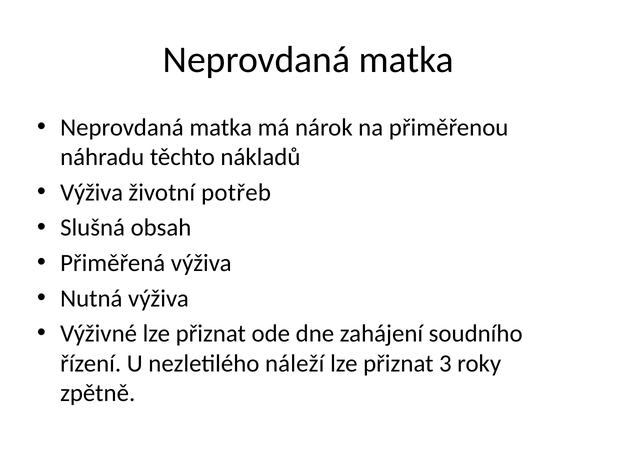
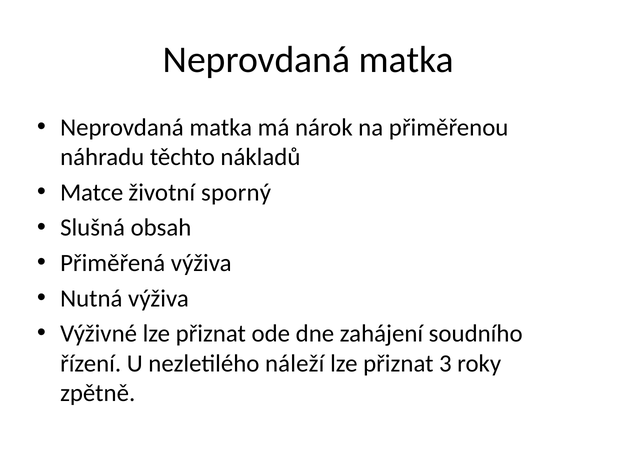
Výživa at (92, 193): Výživa -> Matce
potřeb: potřeb -> sporný
